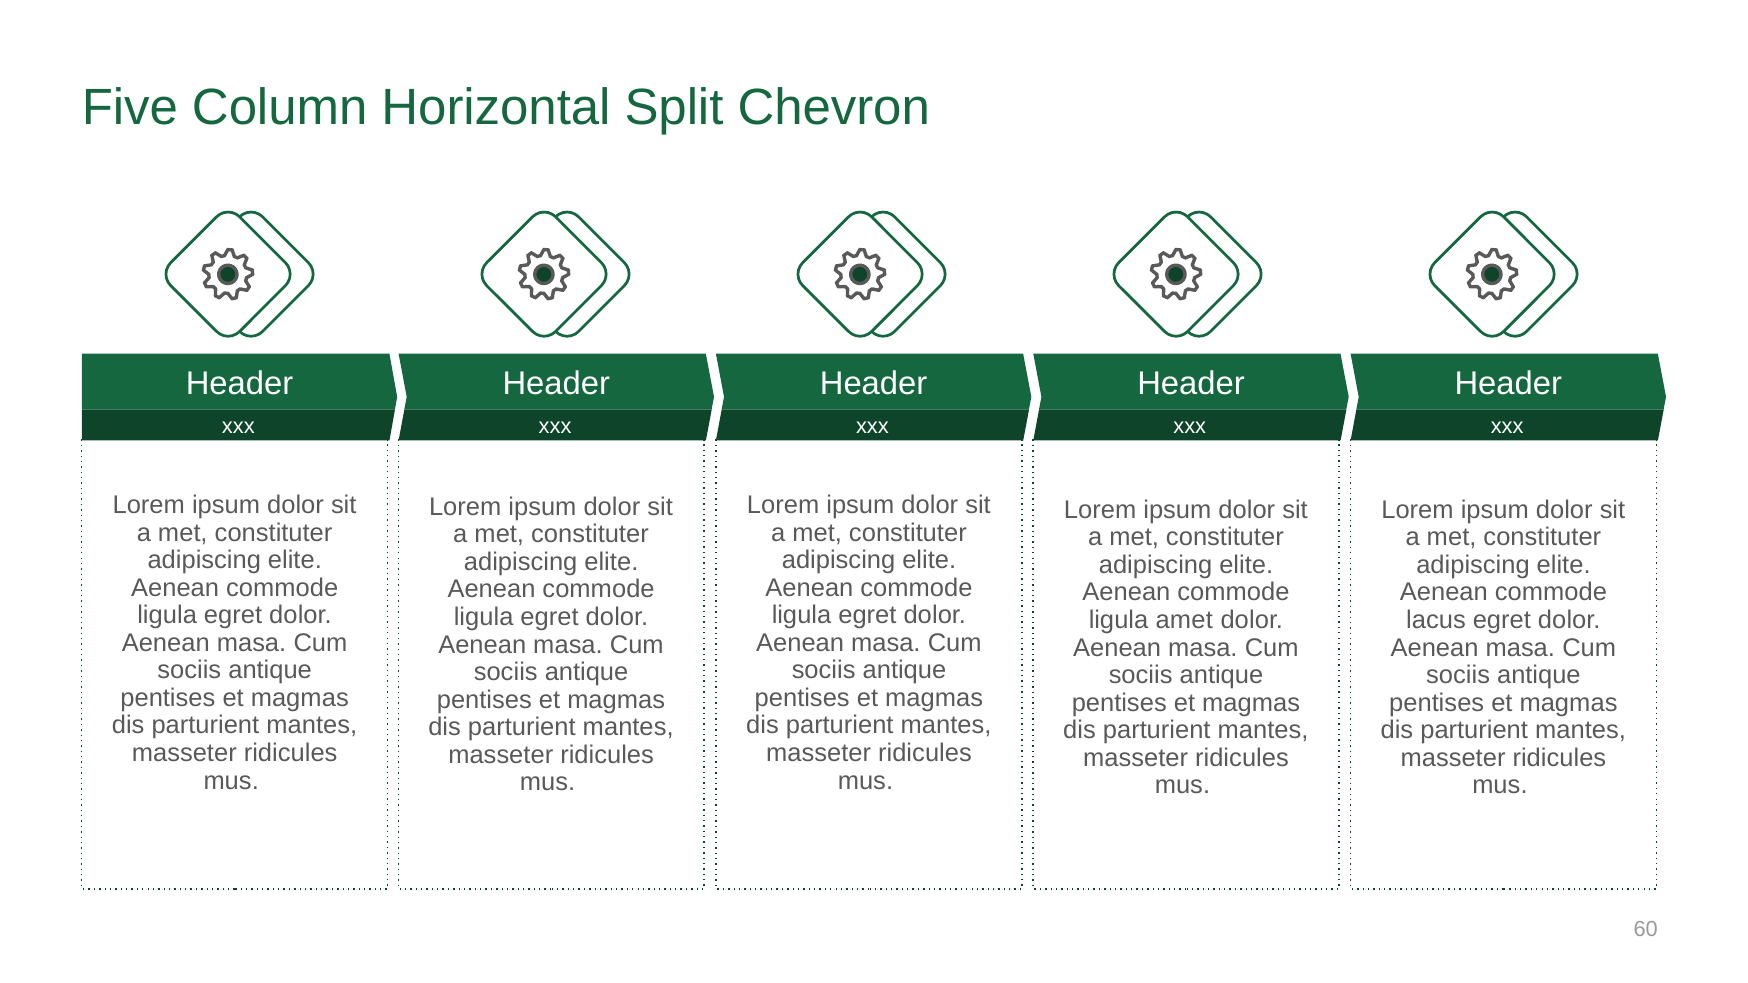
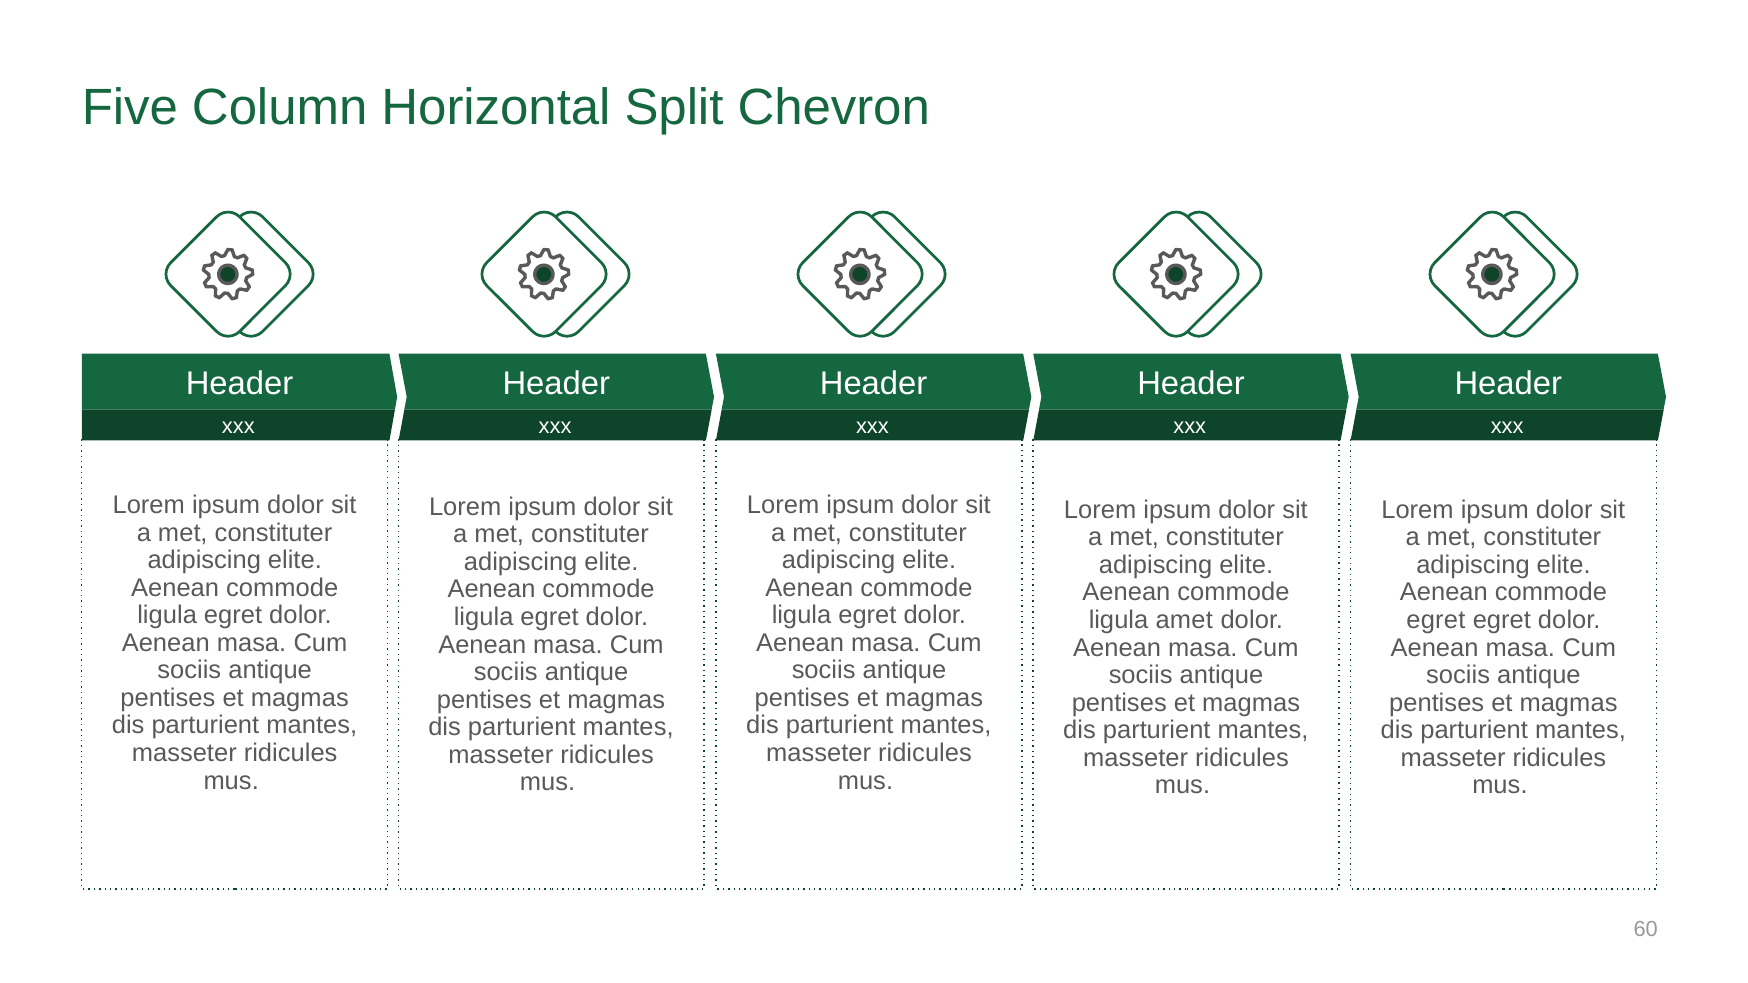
lacus at (1436, 620): lacus -> egret
